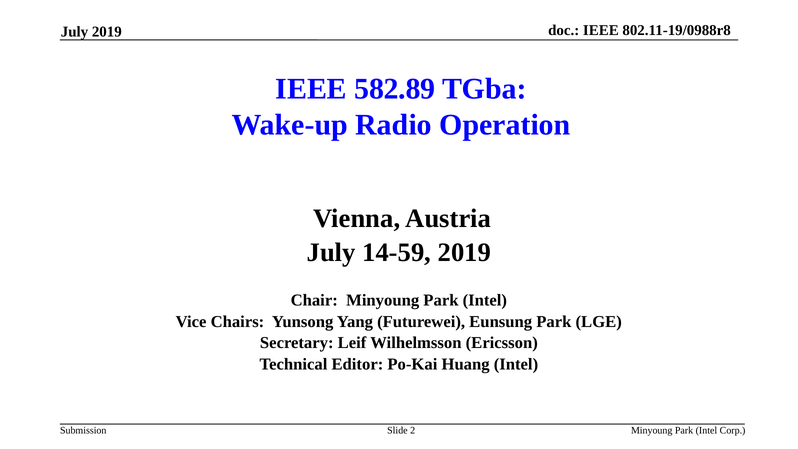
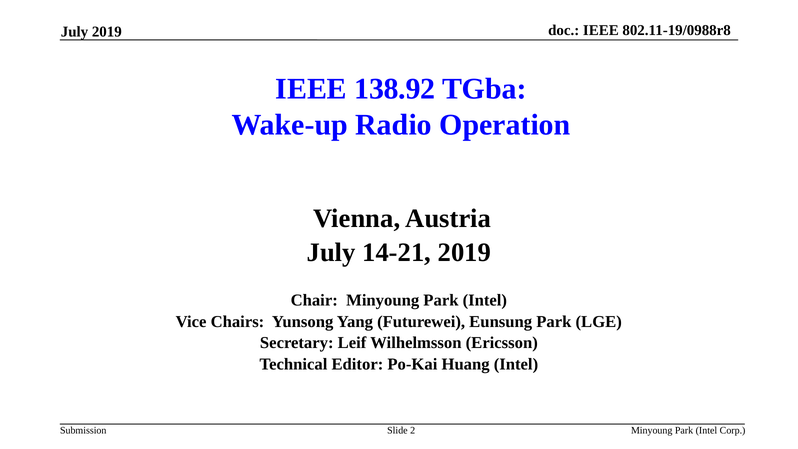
582.89: 582.89 -> 138.92
14-59: 14-59 -> 14-21
